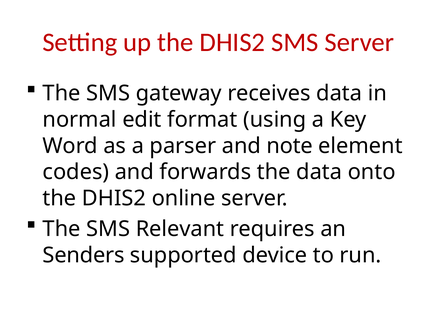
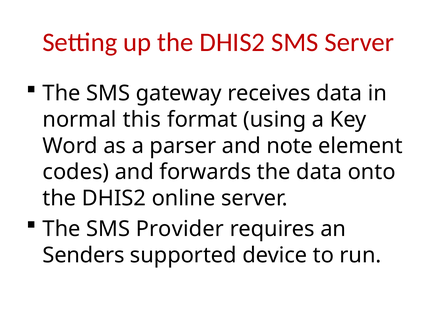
edit: edit -> this
Relevant: Relevant -> Provider
